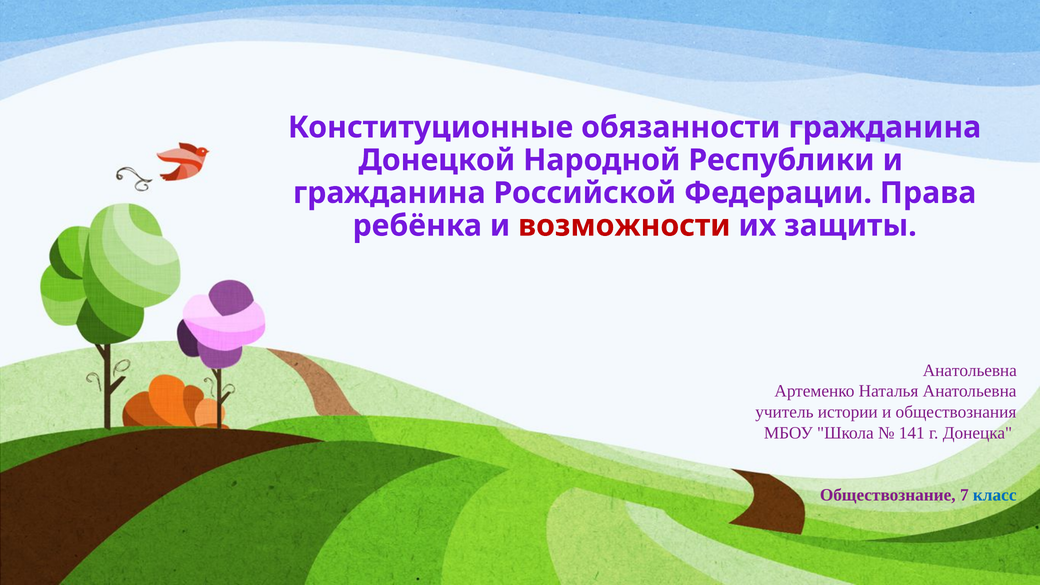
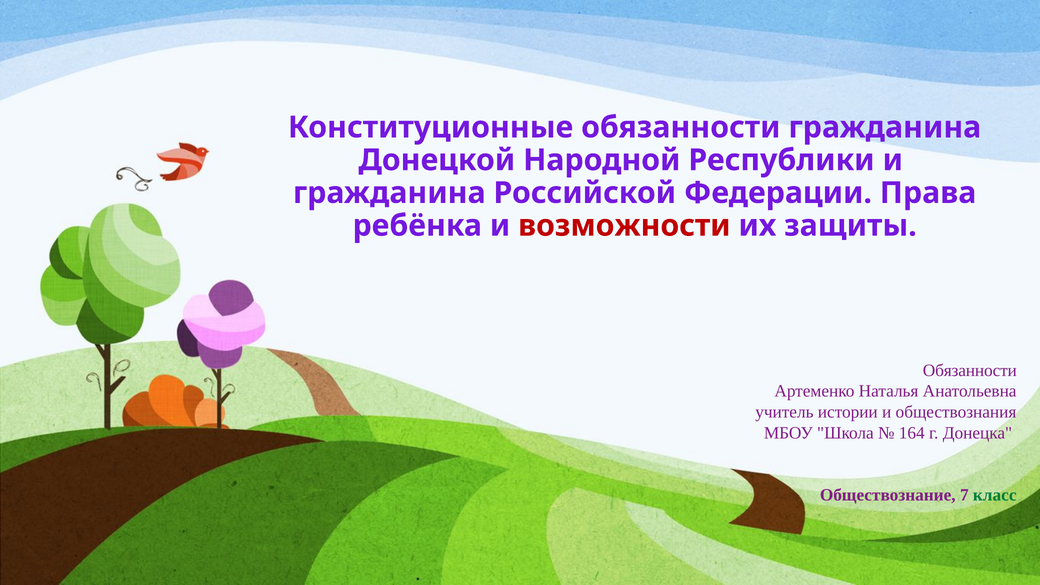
Анатольевна at (970, 370): Анатольевна -> Обязанности
141: 141 -> 164
класс colour: blue -> green
